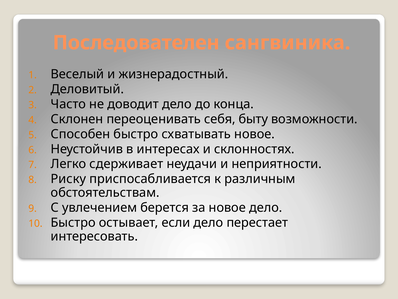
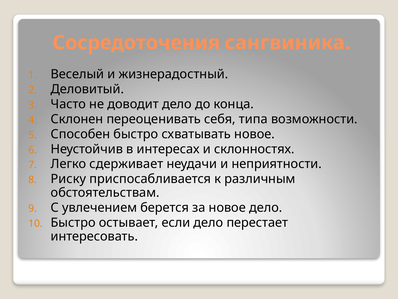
Последователен: Последователен -> Сосредоточения
быту: быту -> типа
